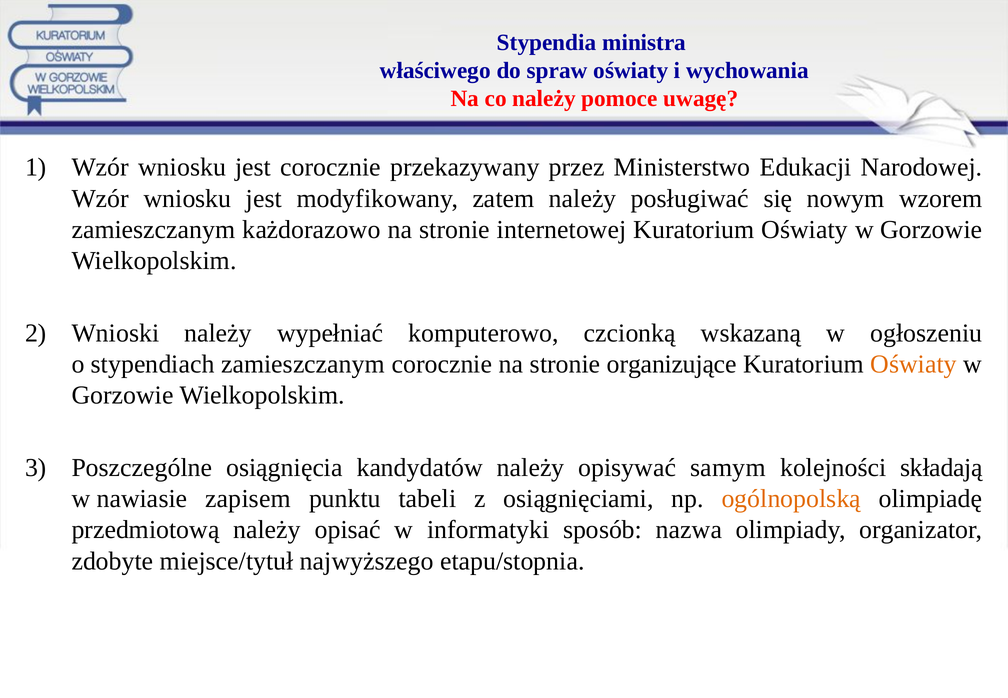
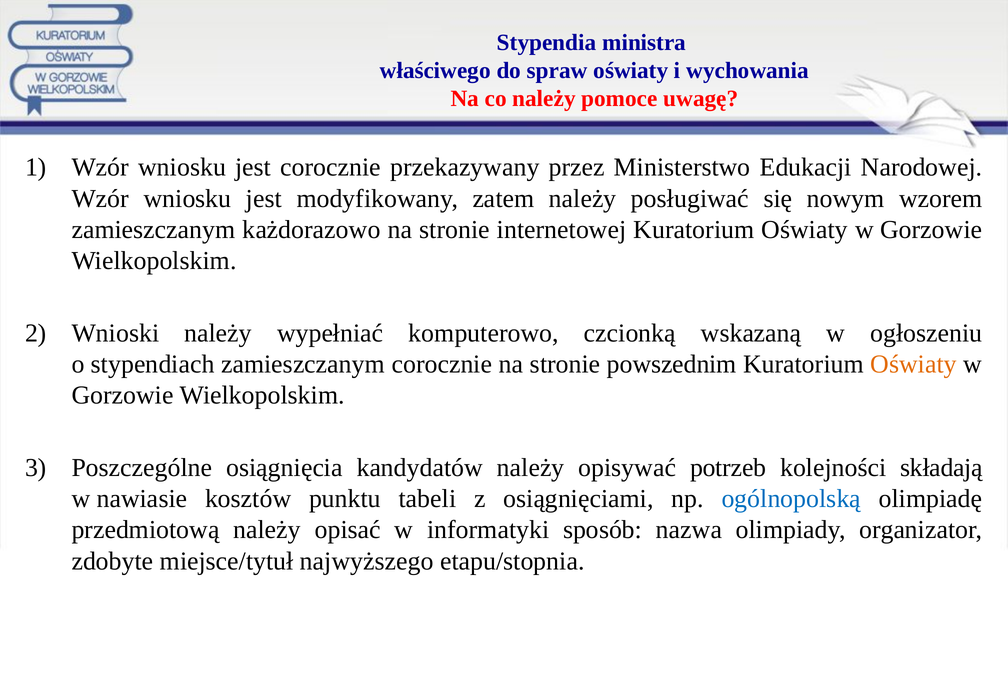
organizujące: organizujące -> powszednim
samym: samym -> potrzeb
zapisem: zapisem -> kosztów
ogólnopolską colour: orange -> blue
